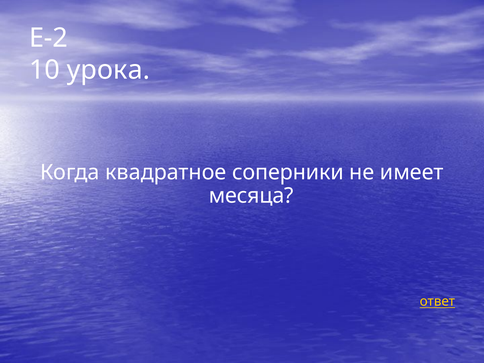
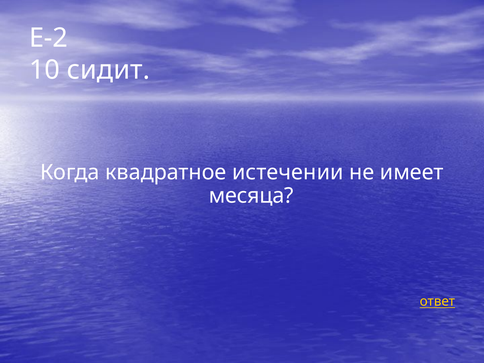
урока: урока -> сидит
соперники: соперники -> истечении
